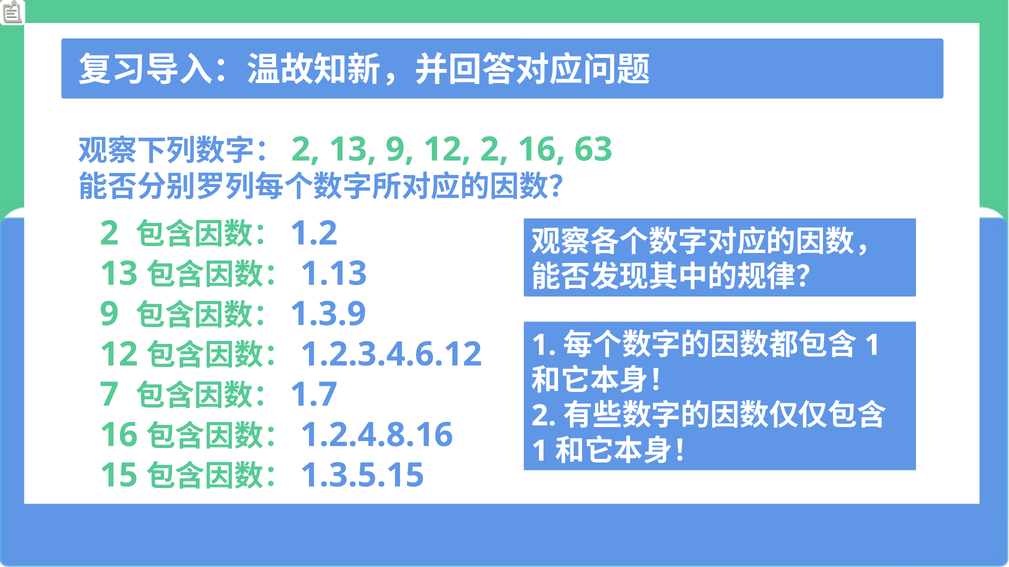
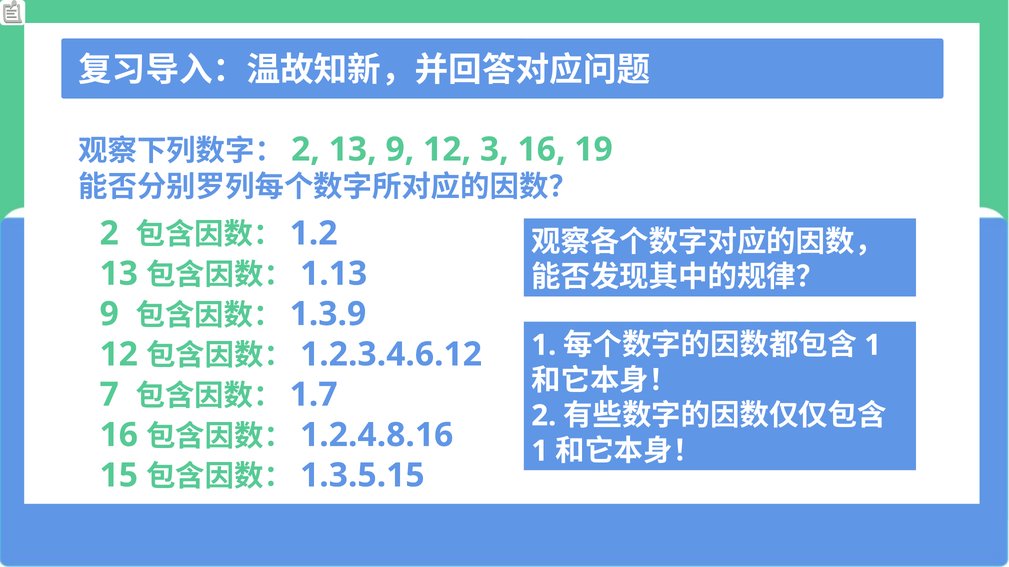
12 2: 2 -> 3
63: 63 -> 19
